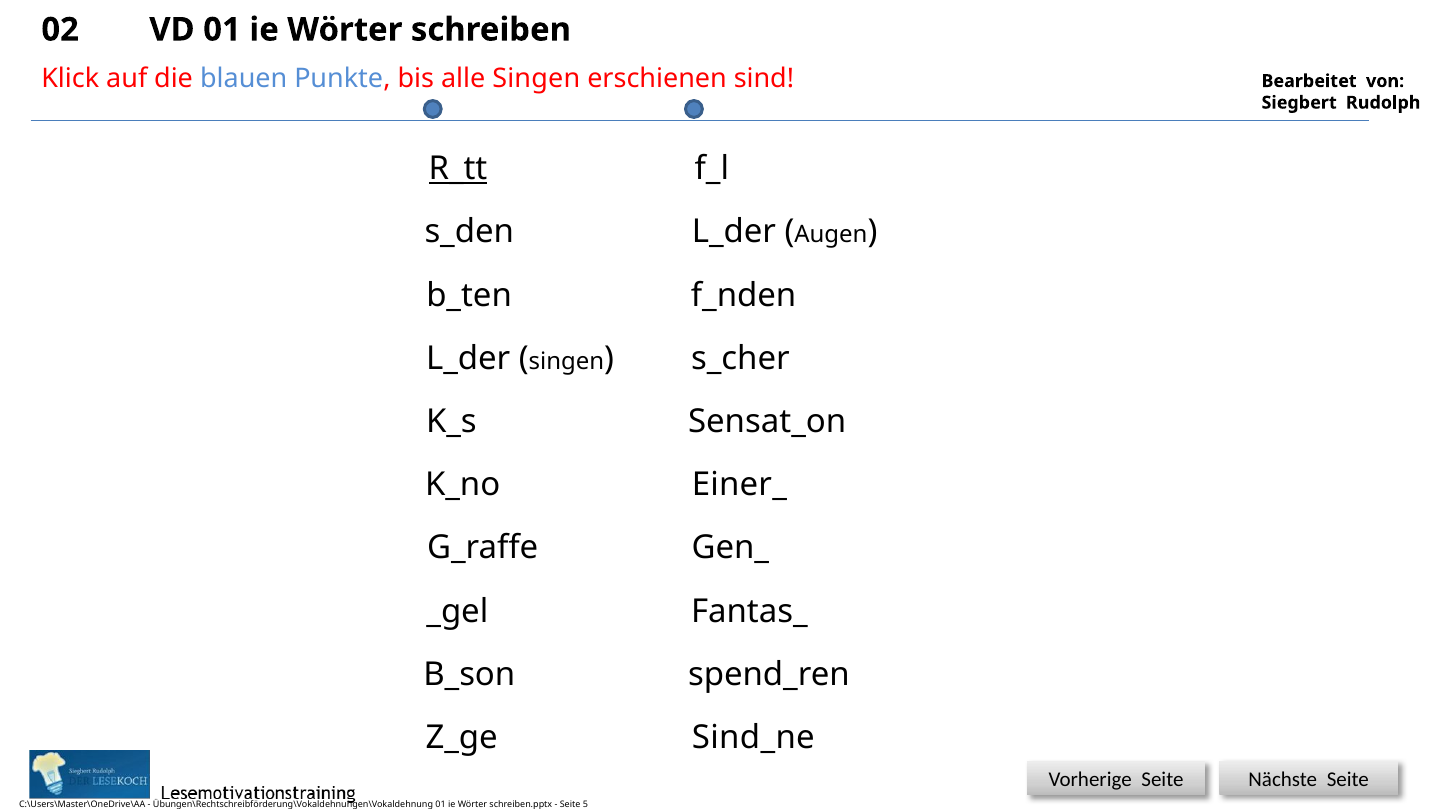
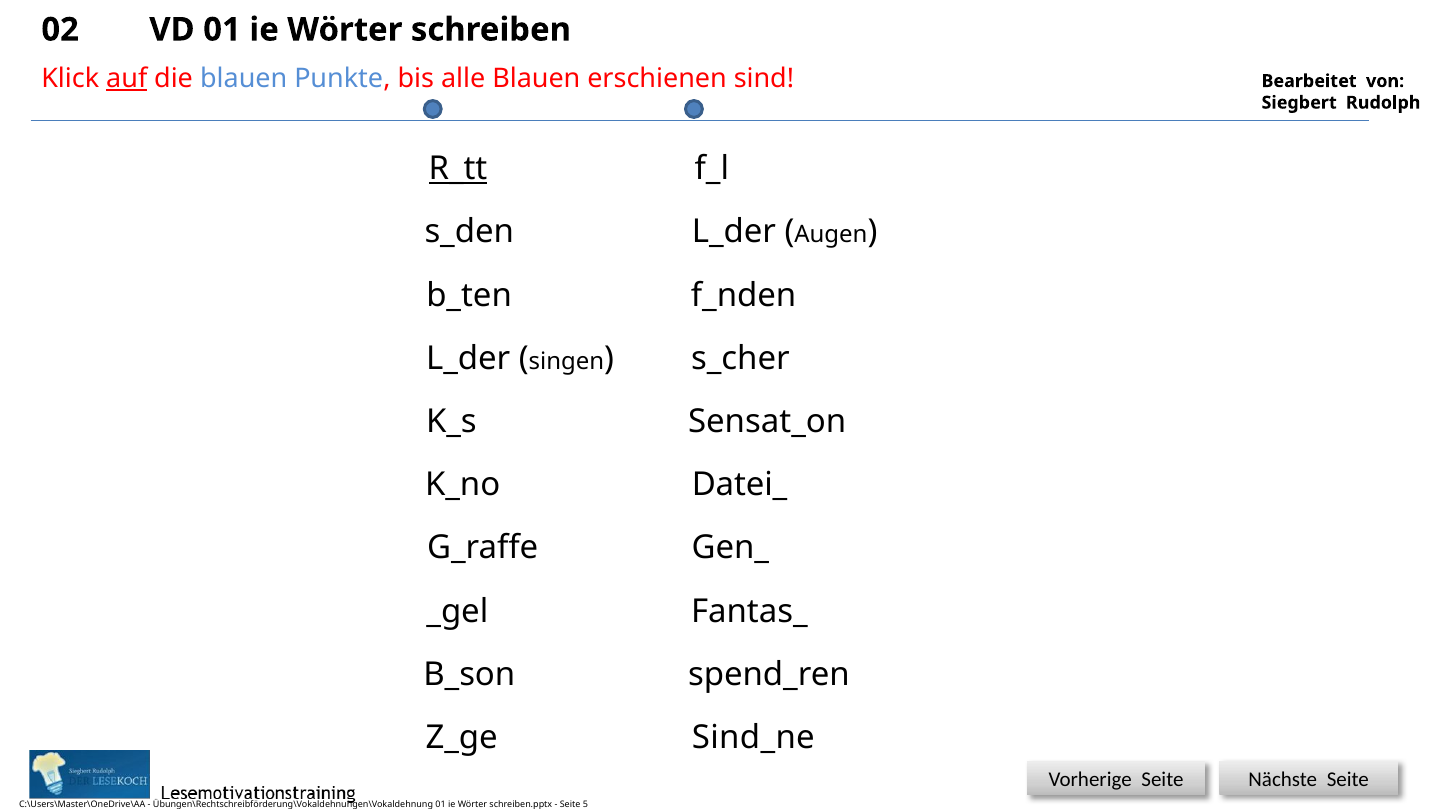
auf underline: none -> present
alle Singen: Singen -> Blauen
Einer_: Einer_ -> Datei_
